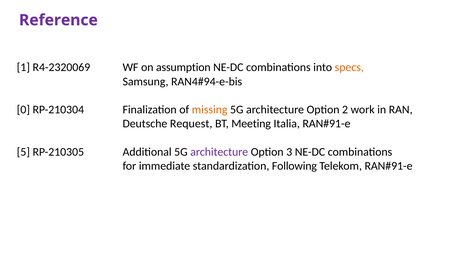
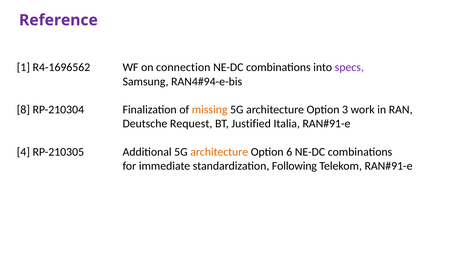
R4-2320069: R4-2320069 -> R4-1696562
assumption: assumption -> connection
specs colour: orange -> purple
0: 0 -> 8
2: 2 -> 3
Meeting: Meeting -> Justified
5: 5 -> 4
architecture at (219, 152) colour: purple -> orange
3: 3 -> 6
